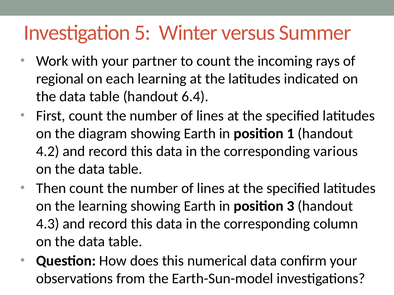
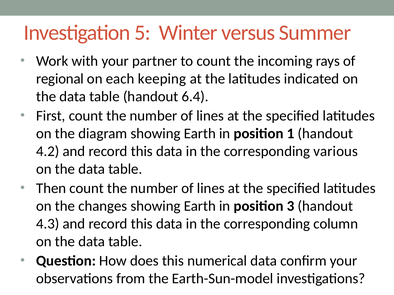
each learning: learning -> keeping
the learning: learning -> changes
